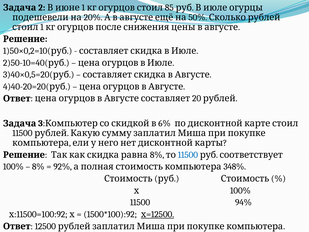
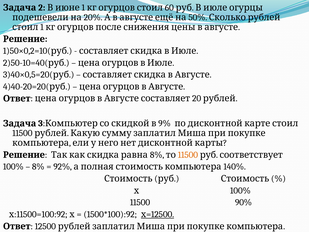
85: 85 -> 60
6%: 6% -> 9%
11500 at (188, 155) colour: blue -> orange
348%: 348% -> 140%
94%: 94% -> 90%
